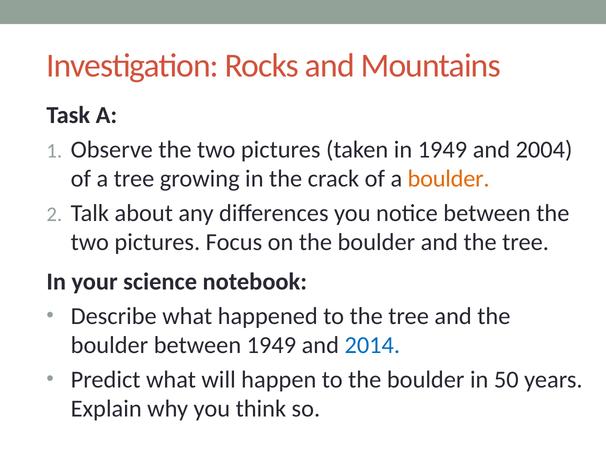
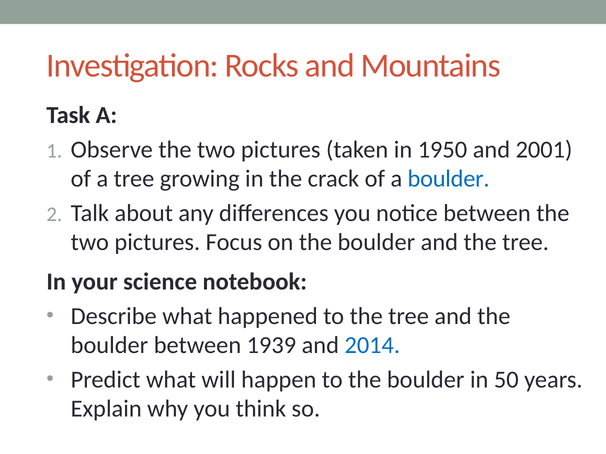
in 1949: 1949 -> 1950
2004: 2004 -> 2001
boulder at (449, 179) colour: orange -> blue
between 1949: 1949 -> 1939
